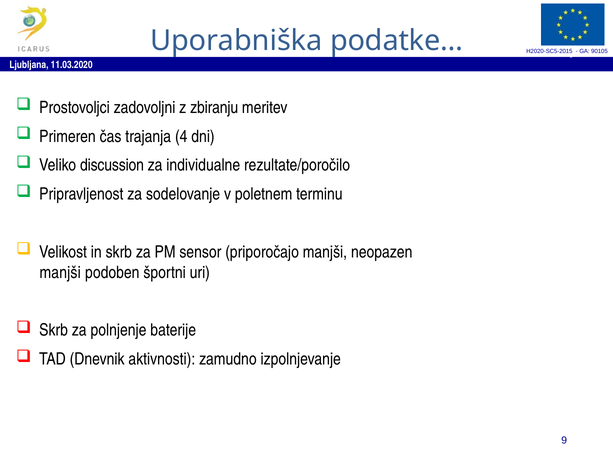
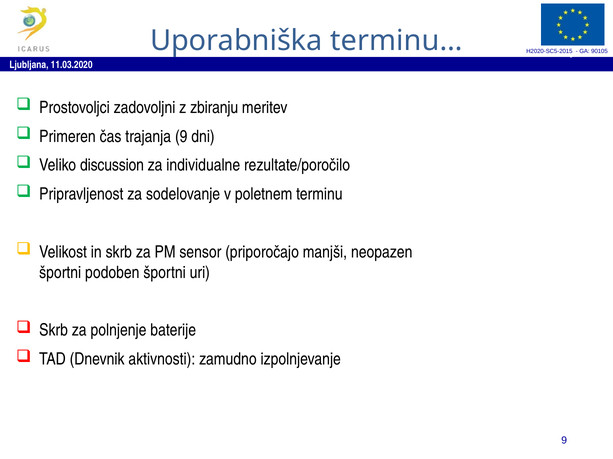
podatke…: podatke… -> terminu…
trajanja 4: 4 -> 9
manjši at (60, 273): manjši -> športni
